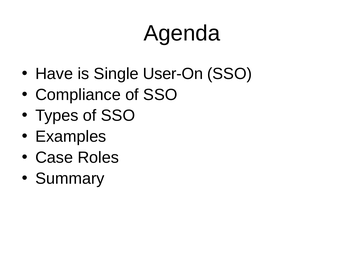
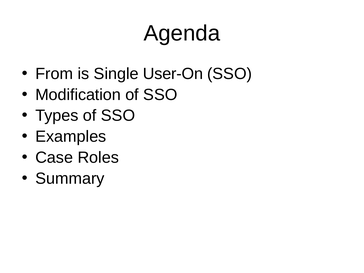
Have: Have -> From
Compliance: Compliance -> Modification
